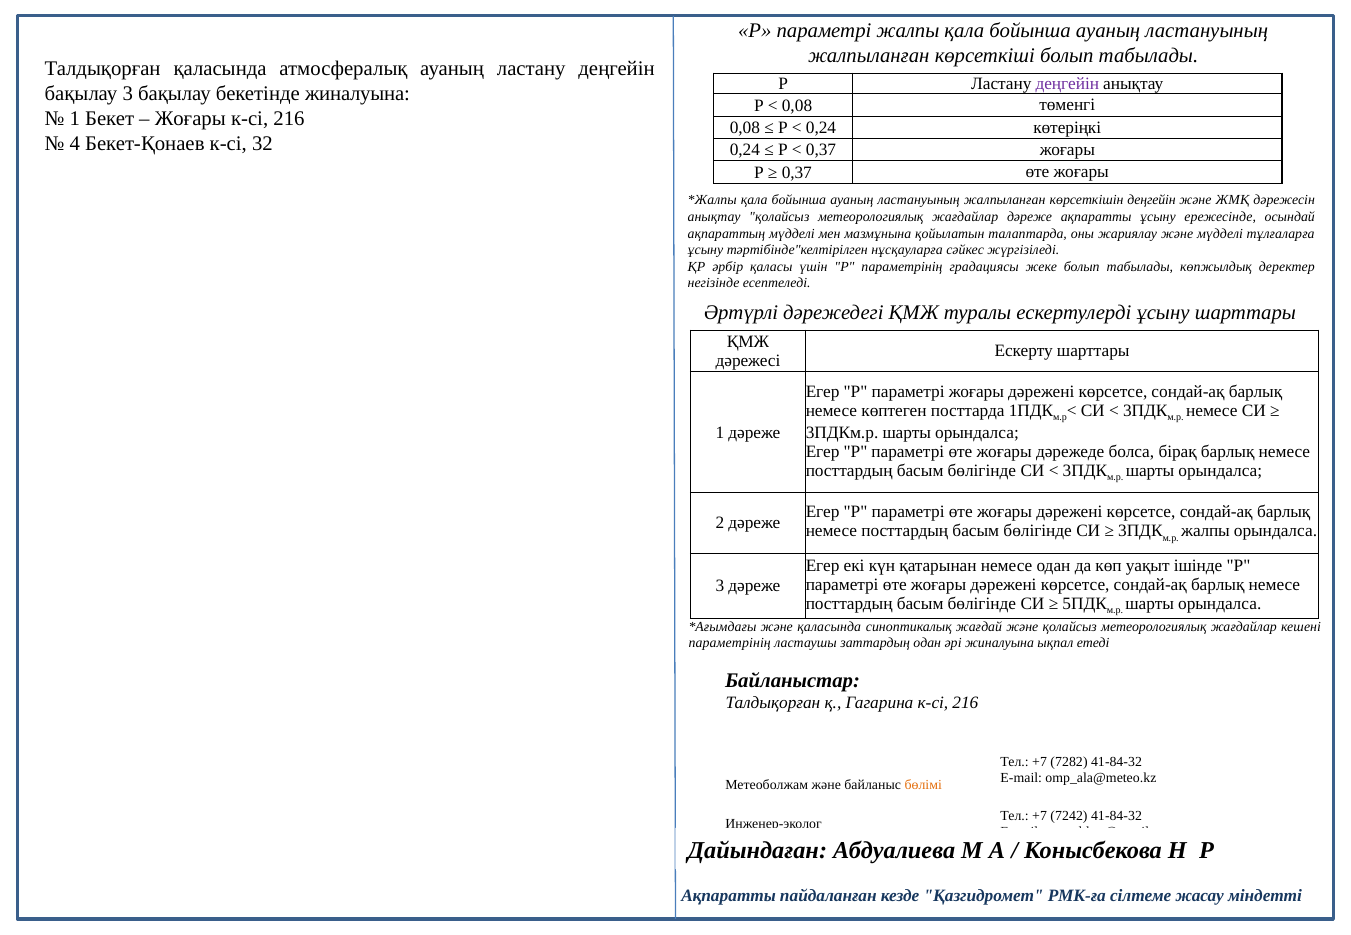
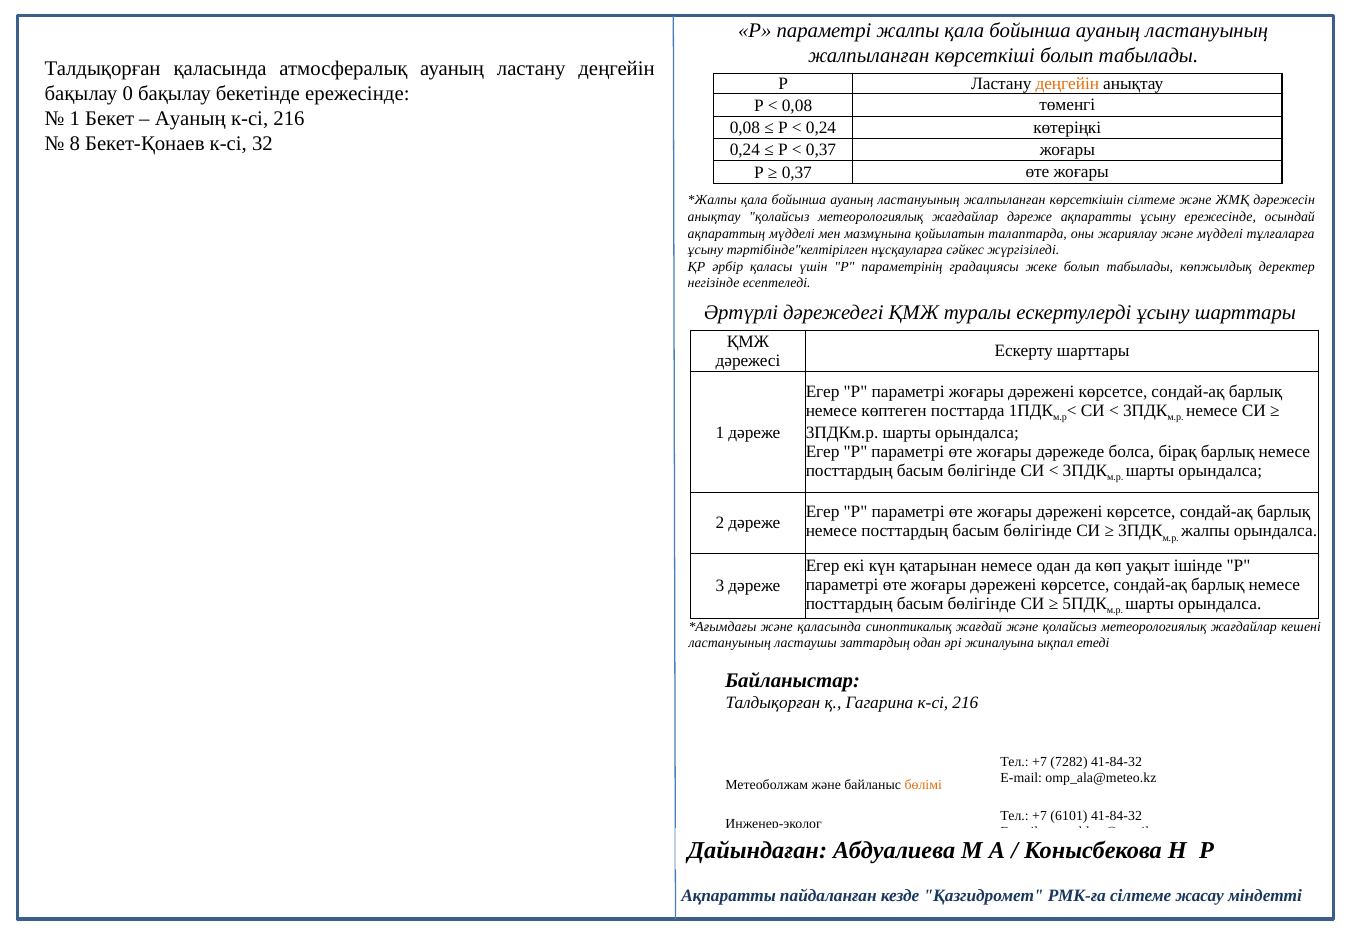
деңгейін at (1067, 83) colour: purple -> orange
бақылау 3: 3 -> 0
бекетінде жиналуына: жиналуына -> ережесінде
Жоғары at (190, 119): Жоғары -> Ауаның
4: 4 -> 8
көрсеткішін деңгейін: деңгейін -> сілтеме
параметрінің at (730, 644): параметрінің -> ластануының
7242: 7242 -> 6101
